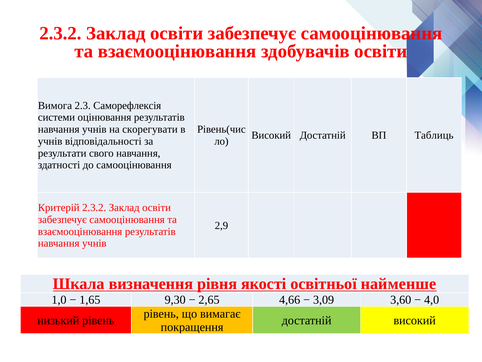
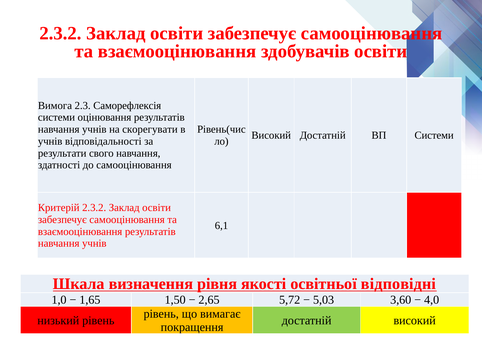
ВП Таблиць: Таблиць -> Системи
2,9: 2,9 -> 6,1
найменше: найменше -> відповідні
9,30: 9,30 -> 1,50
4,66: 4,66 -> 5,72
3,09: 3,09 -> 5,03
